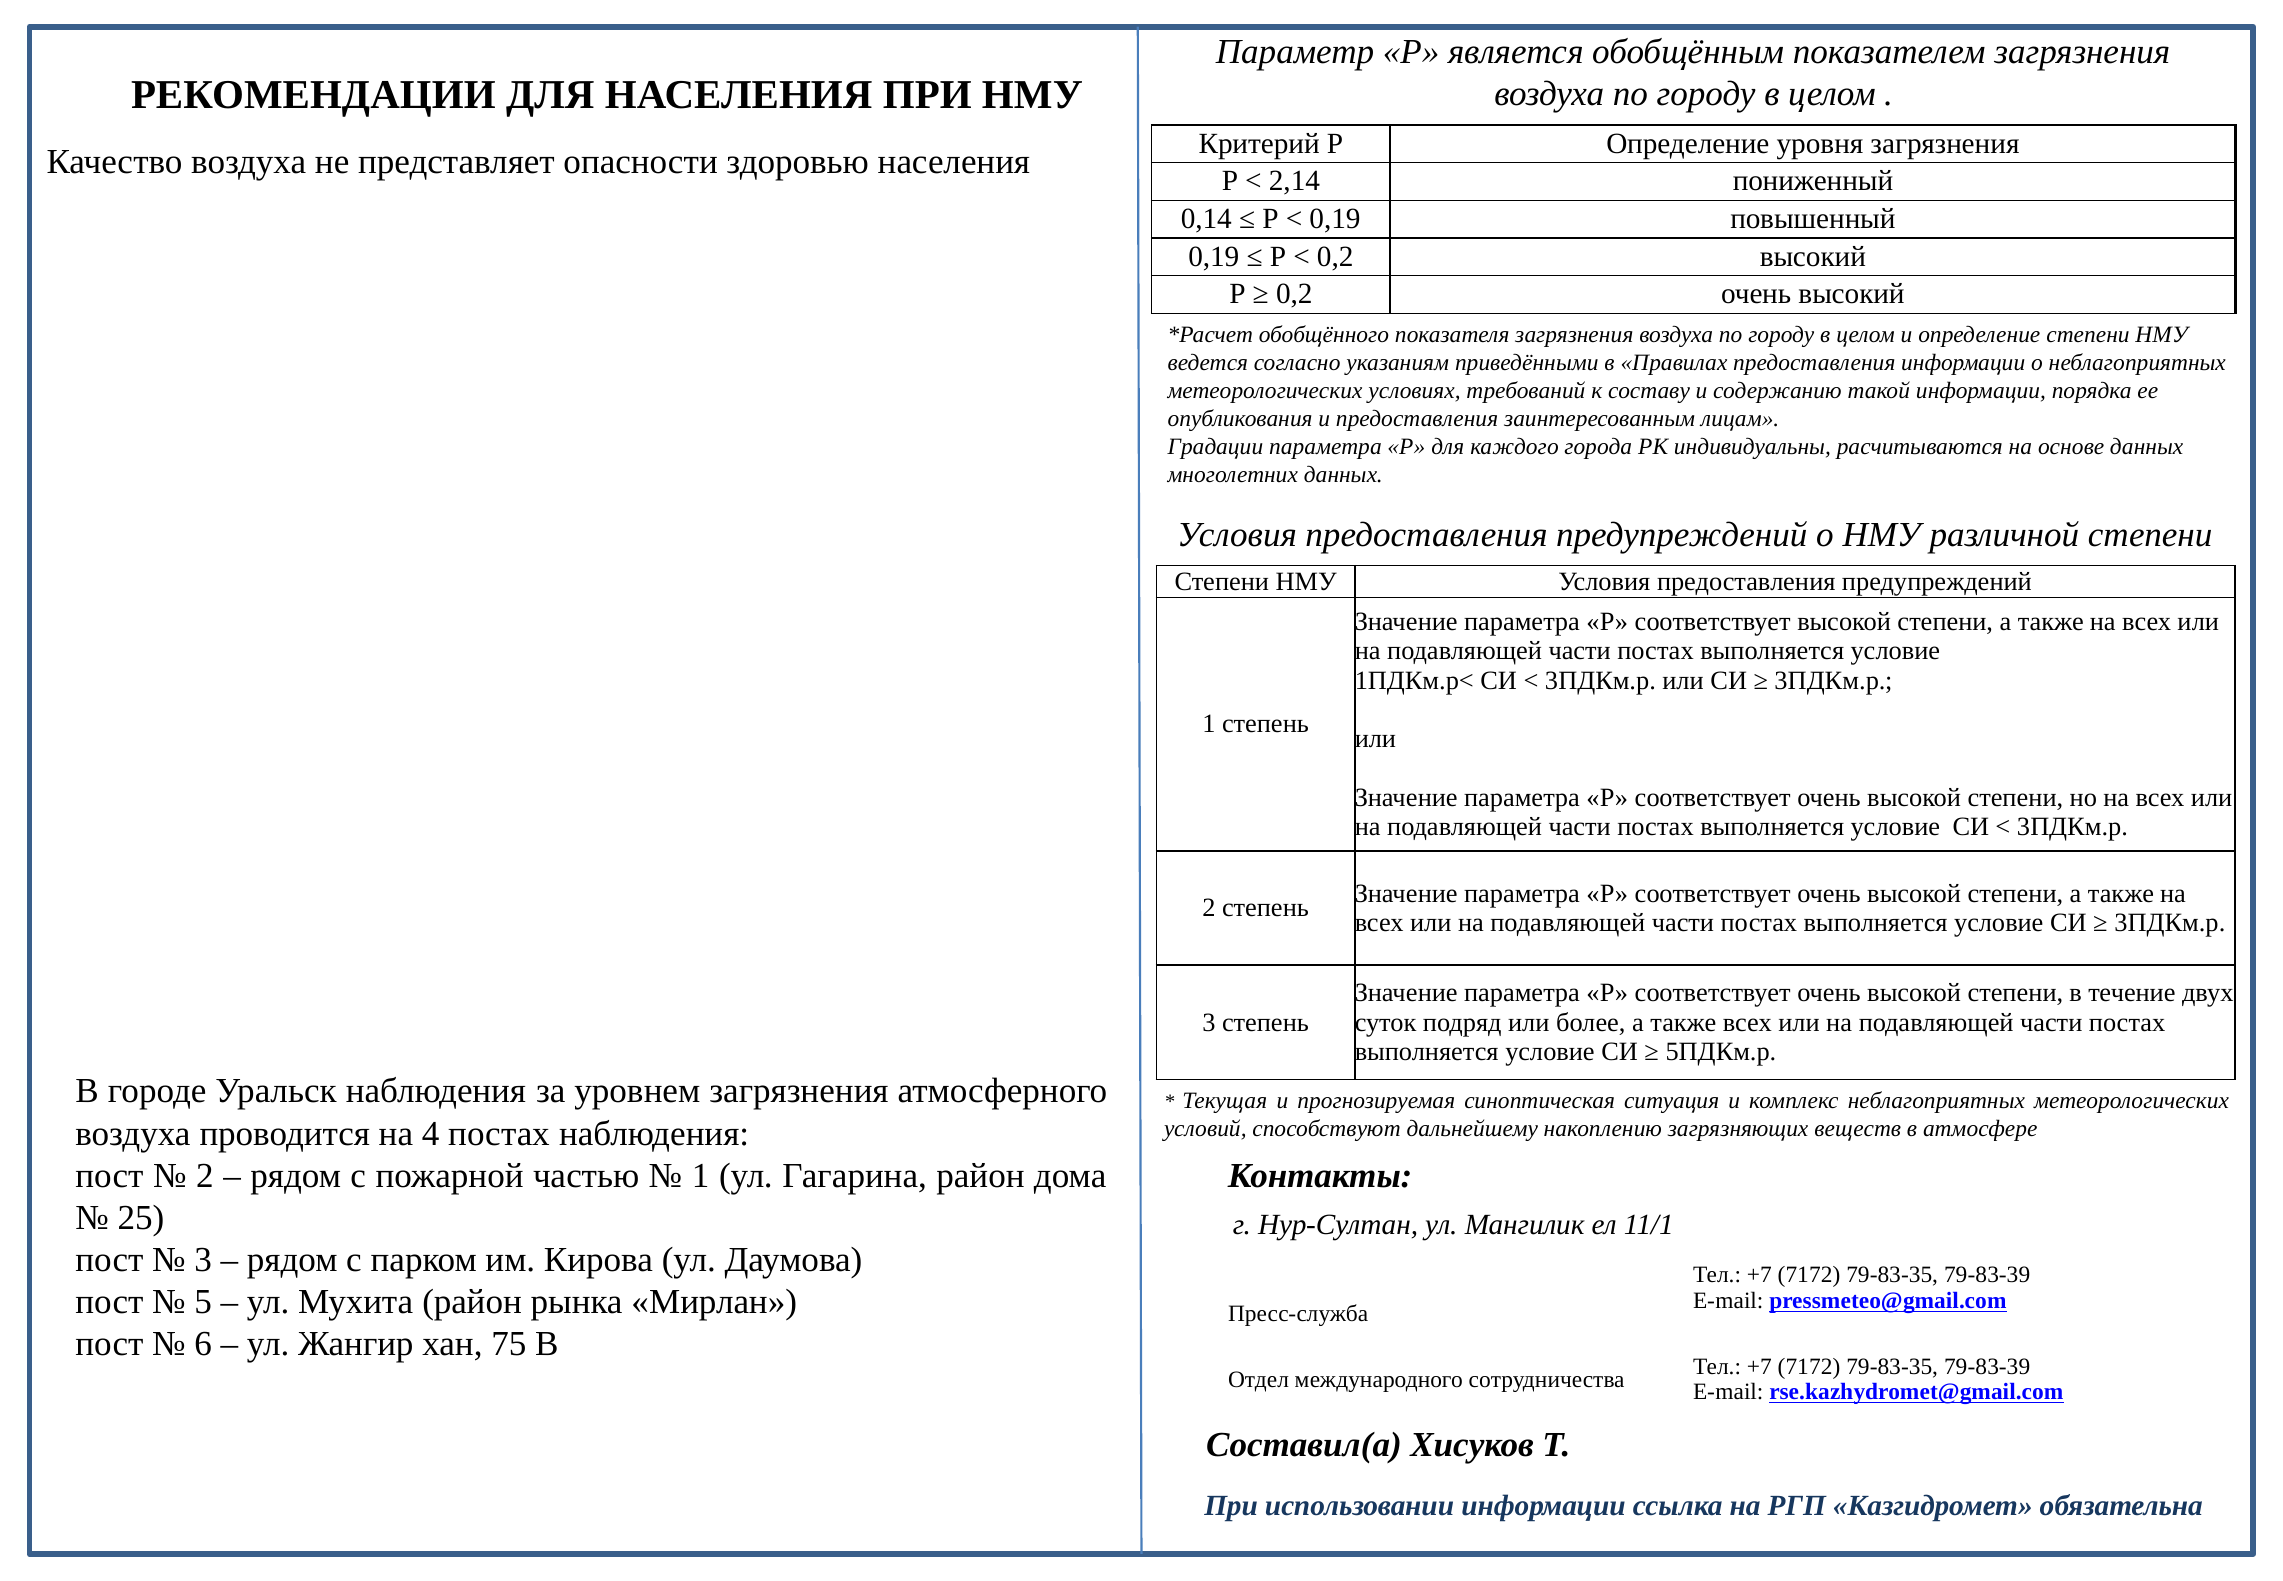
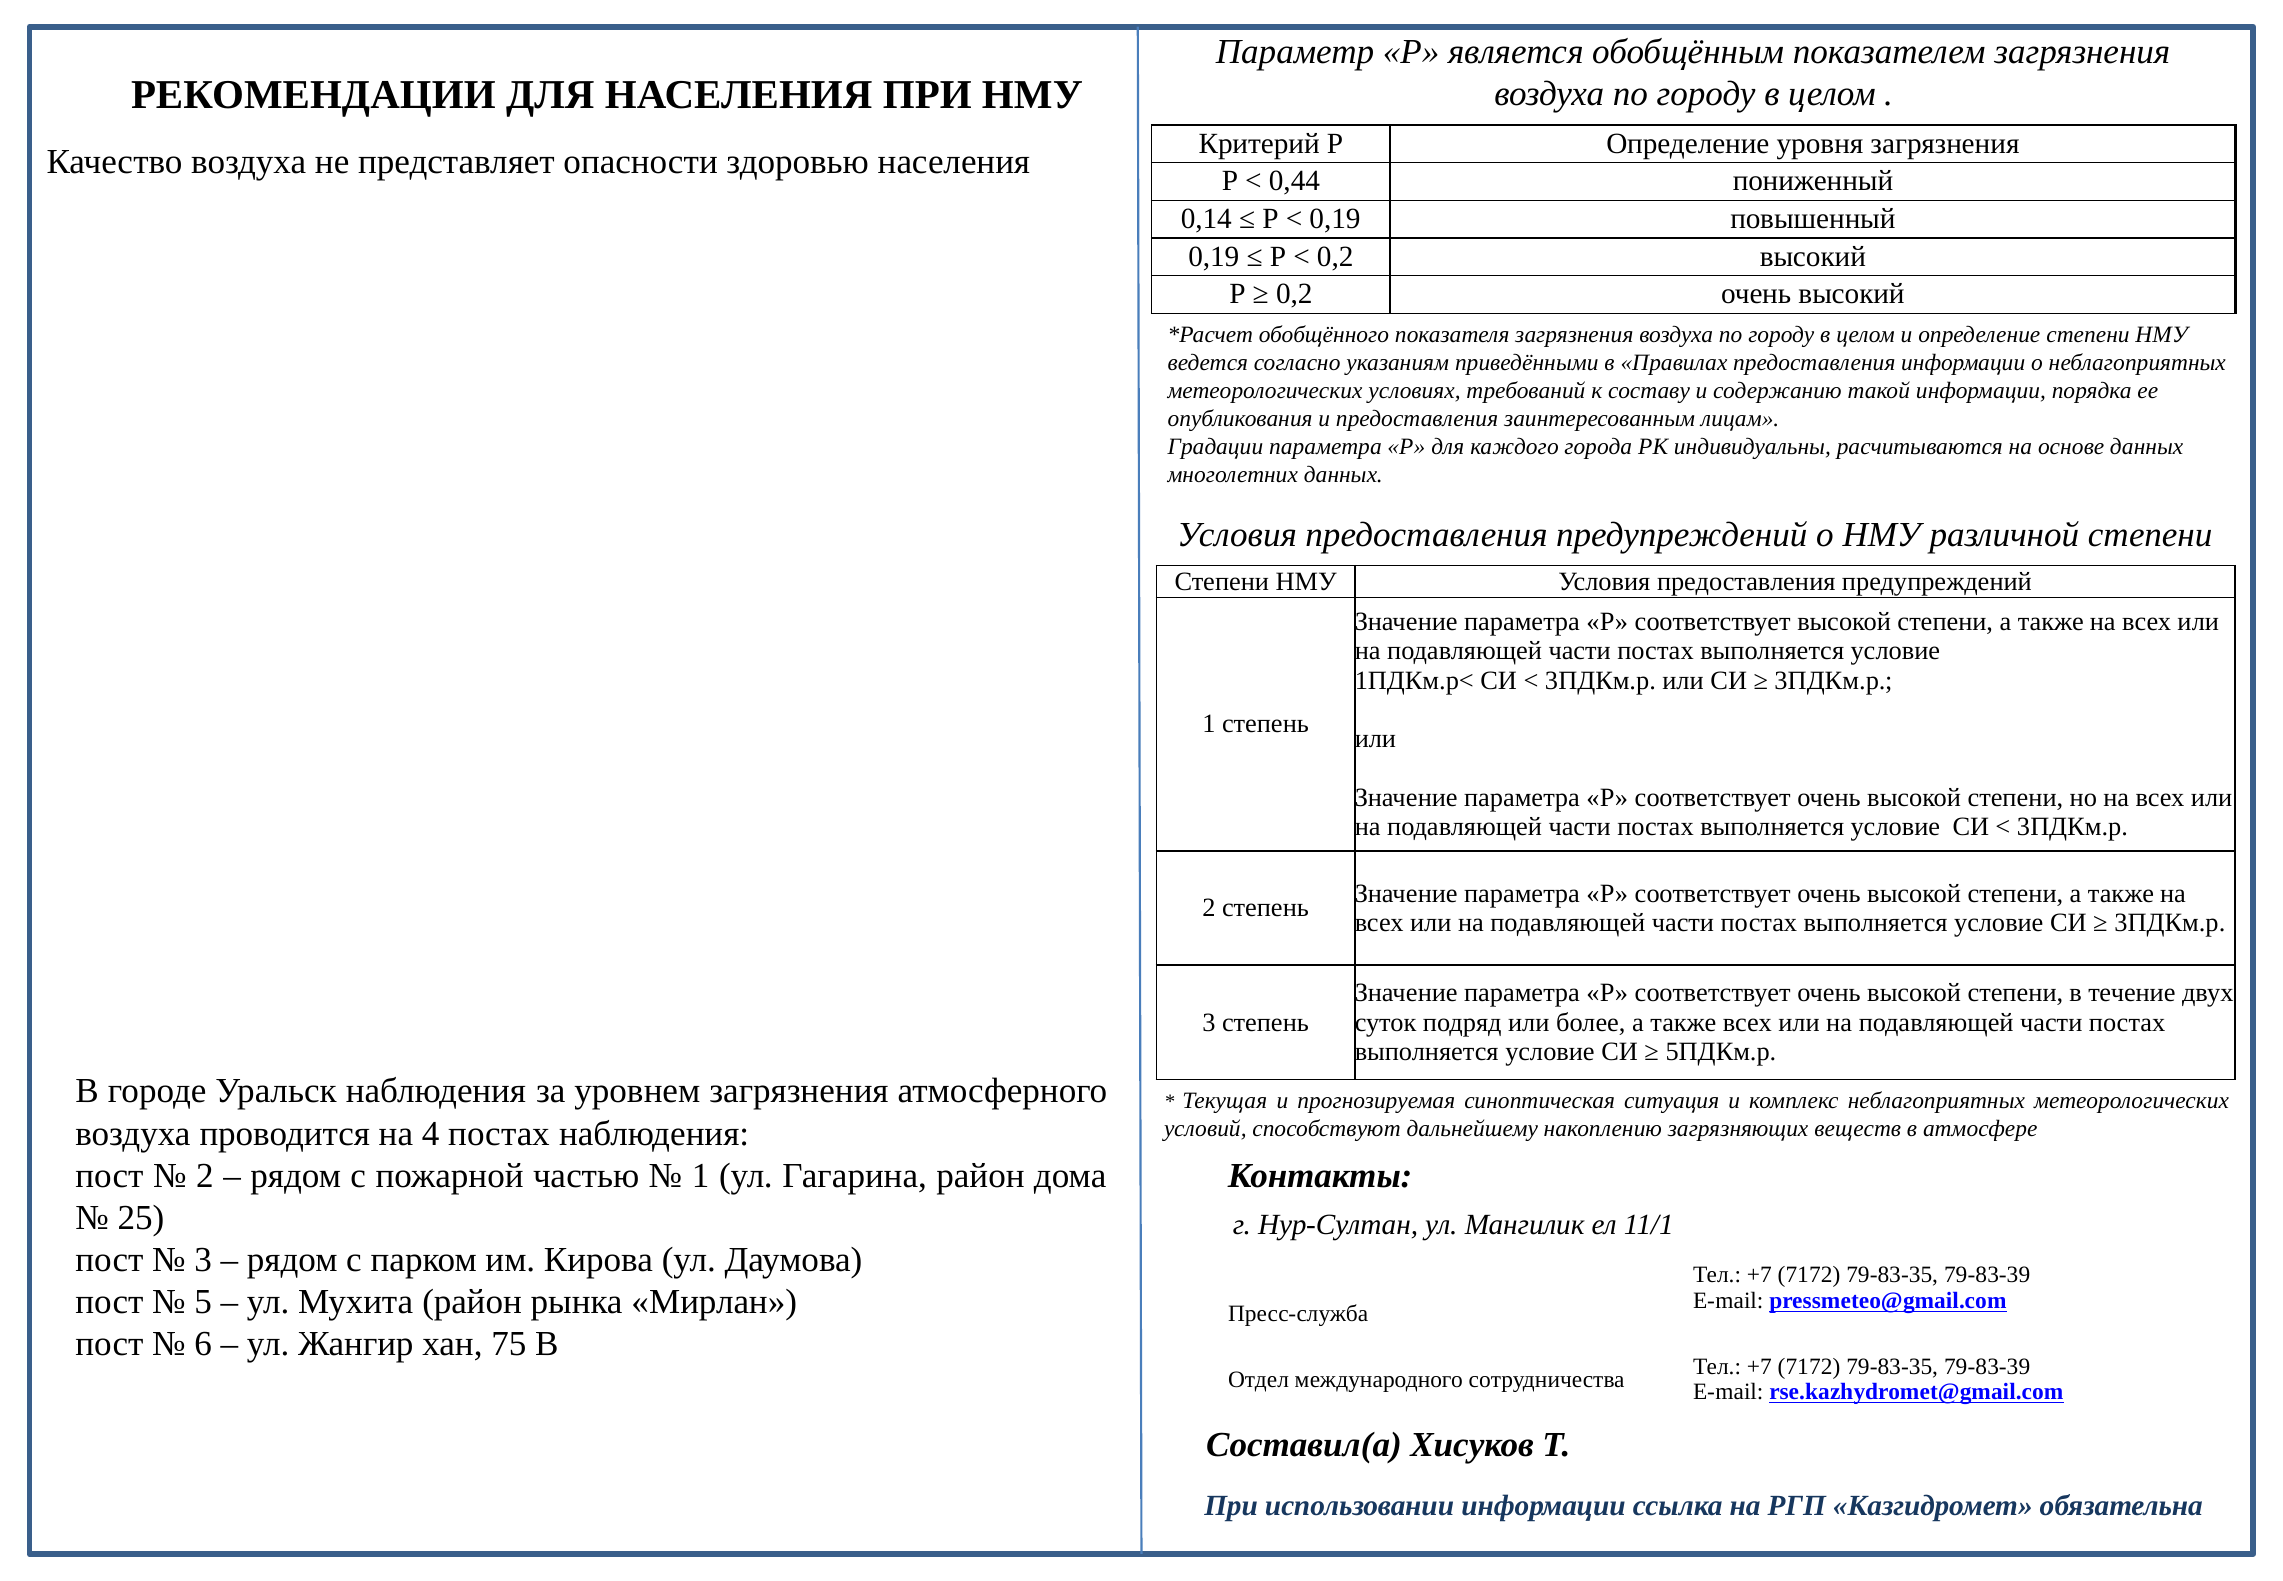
2,14: 2,14 -> 0,44
